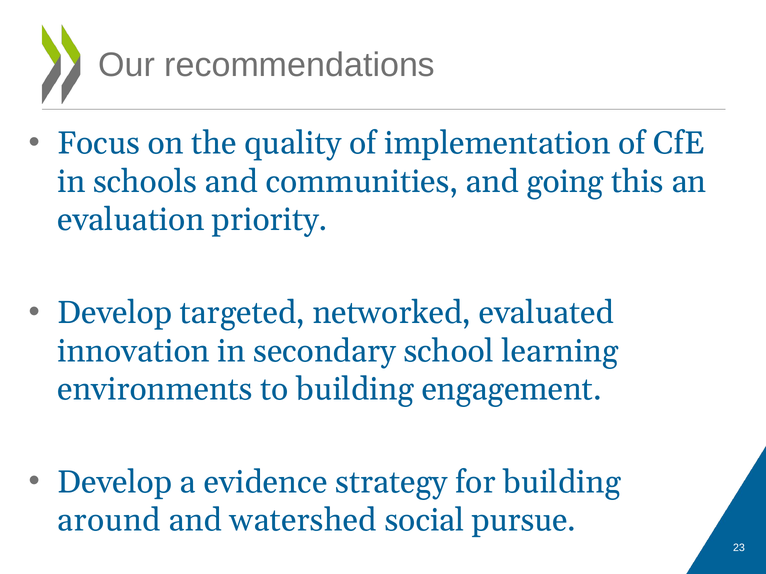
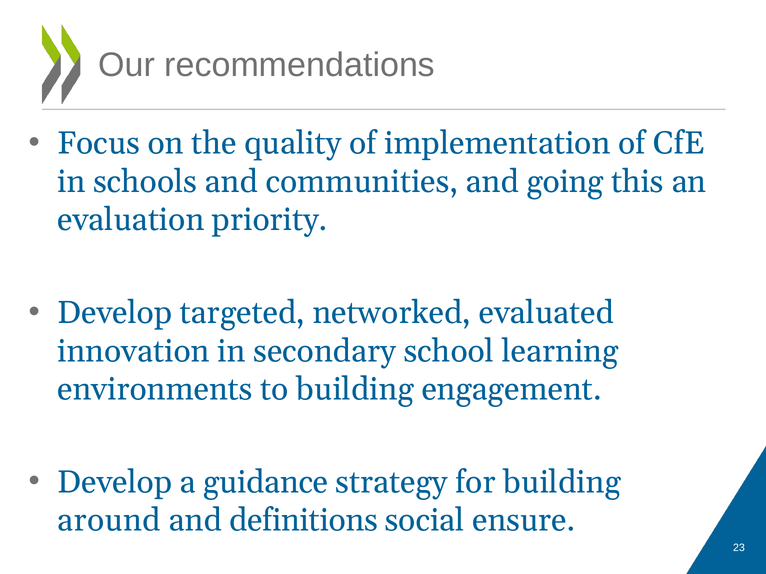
evidence: evidence -> guidance
watershed: watershed -> definitions
pursue: pursue -> ensure
